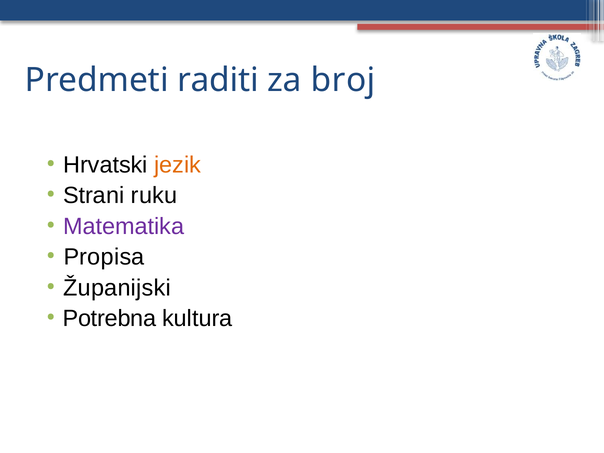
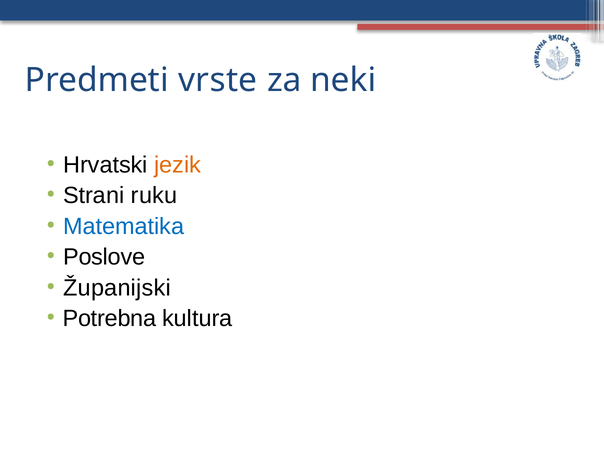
raditi: raditi -> vrste
broj: broj -> neki
Matematika colour: purple -> blue
Propisa: Propisa -> Poslove
